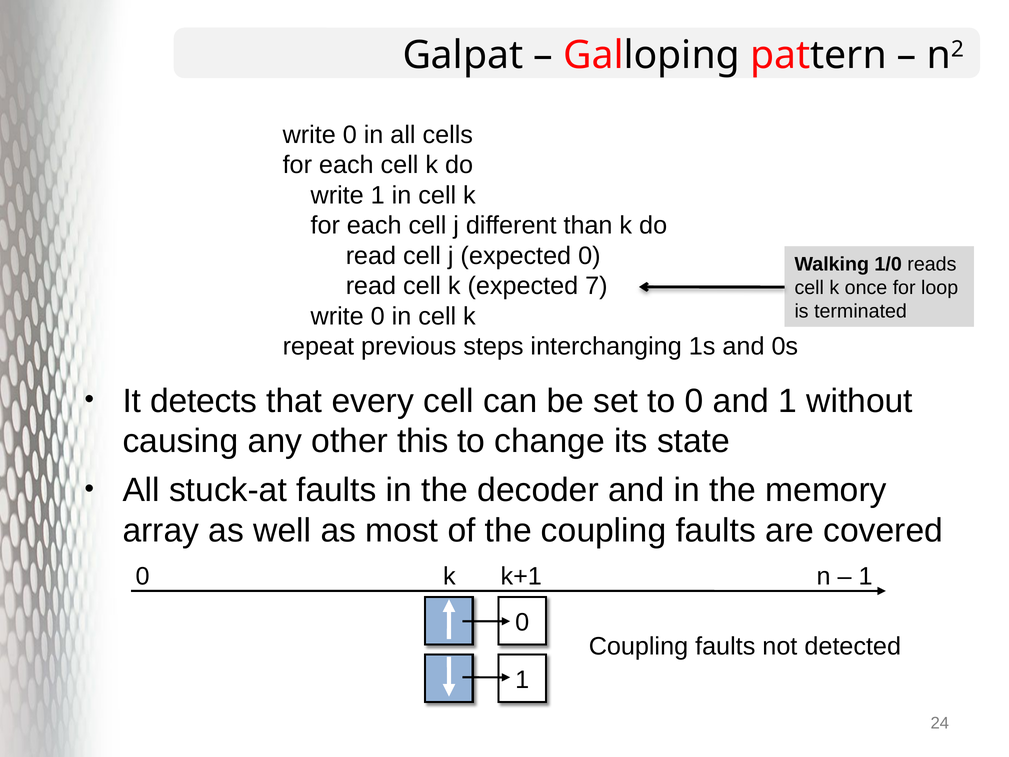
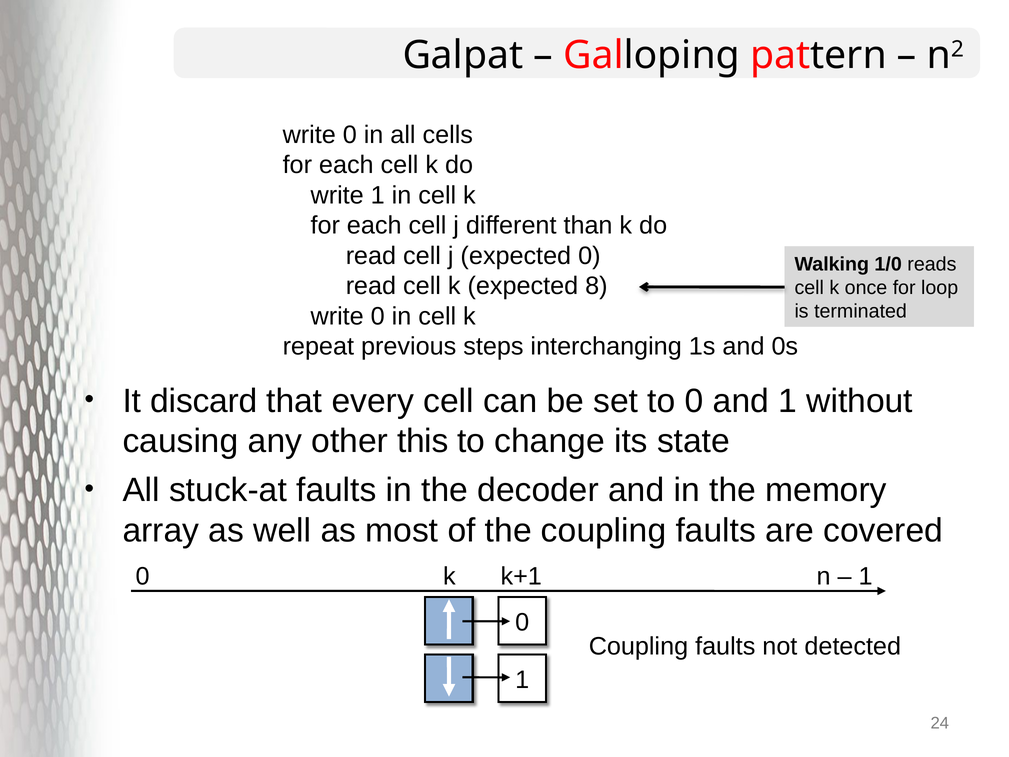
7: 7 -> 8
detects: detects -> discard
